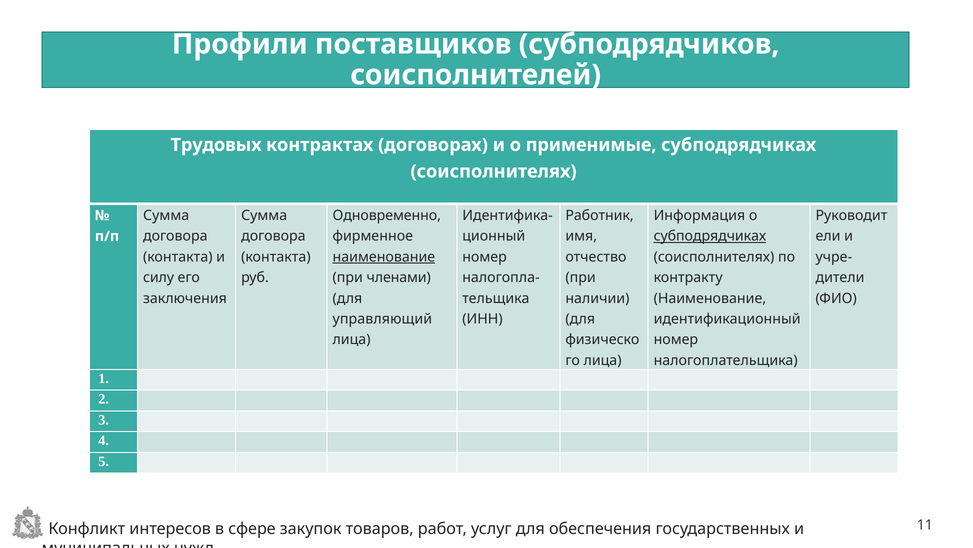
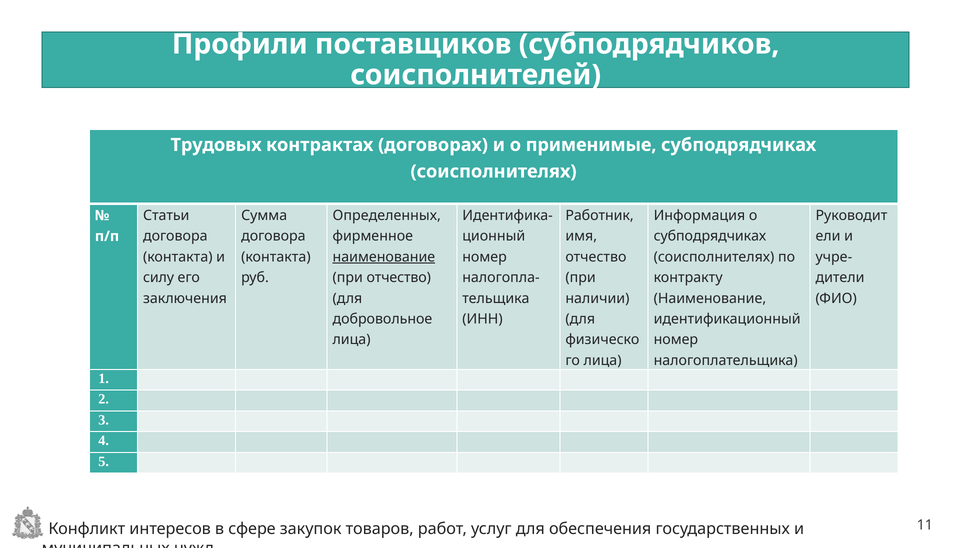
Сумма at (166, 215): Сумма -> Статьи
Одновременно: Одновременно -> Определенных
субподрядчиках at (710, 236) underline: present -> none
при членами: членами -> отчество
управляющий: управляющий -> добровольное
